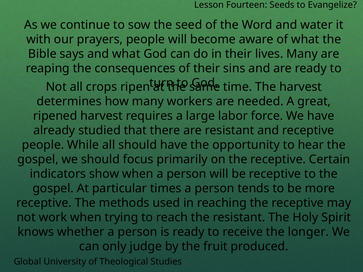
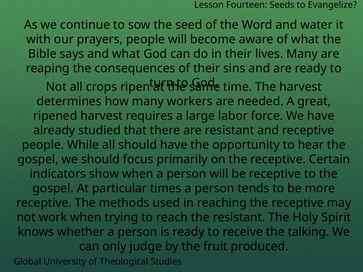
longer: longer -> talking
